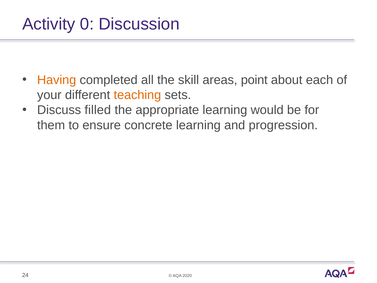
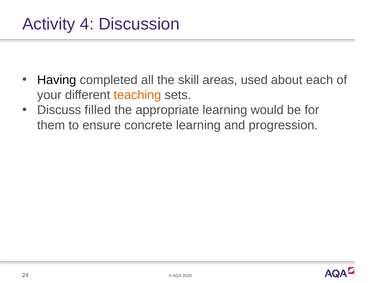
0: 0 -> 4
Having colour: orange -> black
point: point -> used
